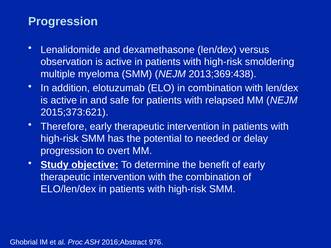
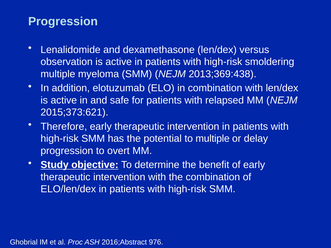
to needed: needed -> multiple
